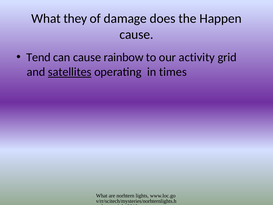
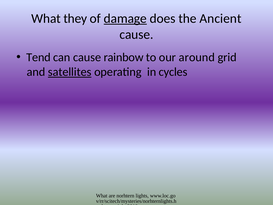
damage underline: none -> present
Happen: Happen -> Ancient
activity: activity -> around
times: times -> cycles
